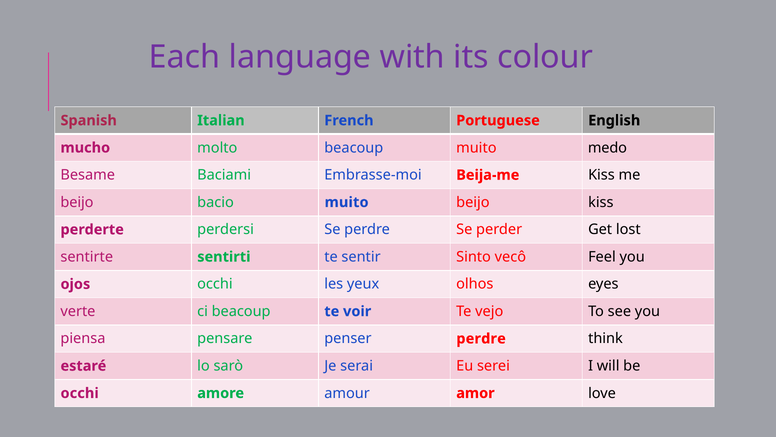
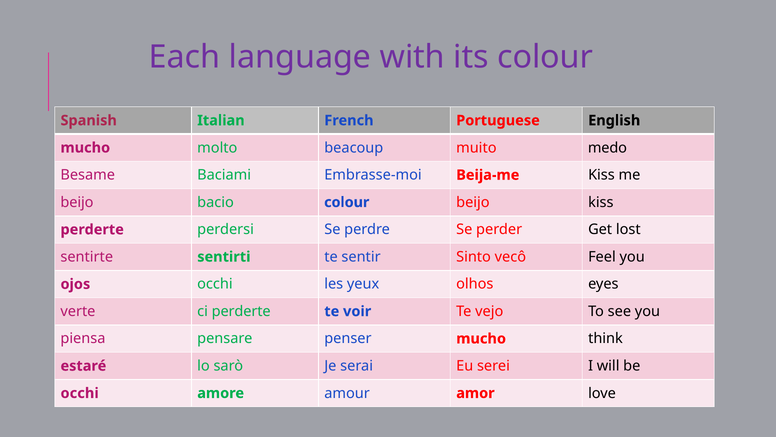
bacio muito: muito -> colour
ci beacoup: beacoup -> perderte
penser perdre: perdre -> mucho
